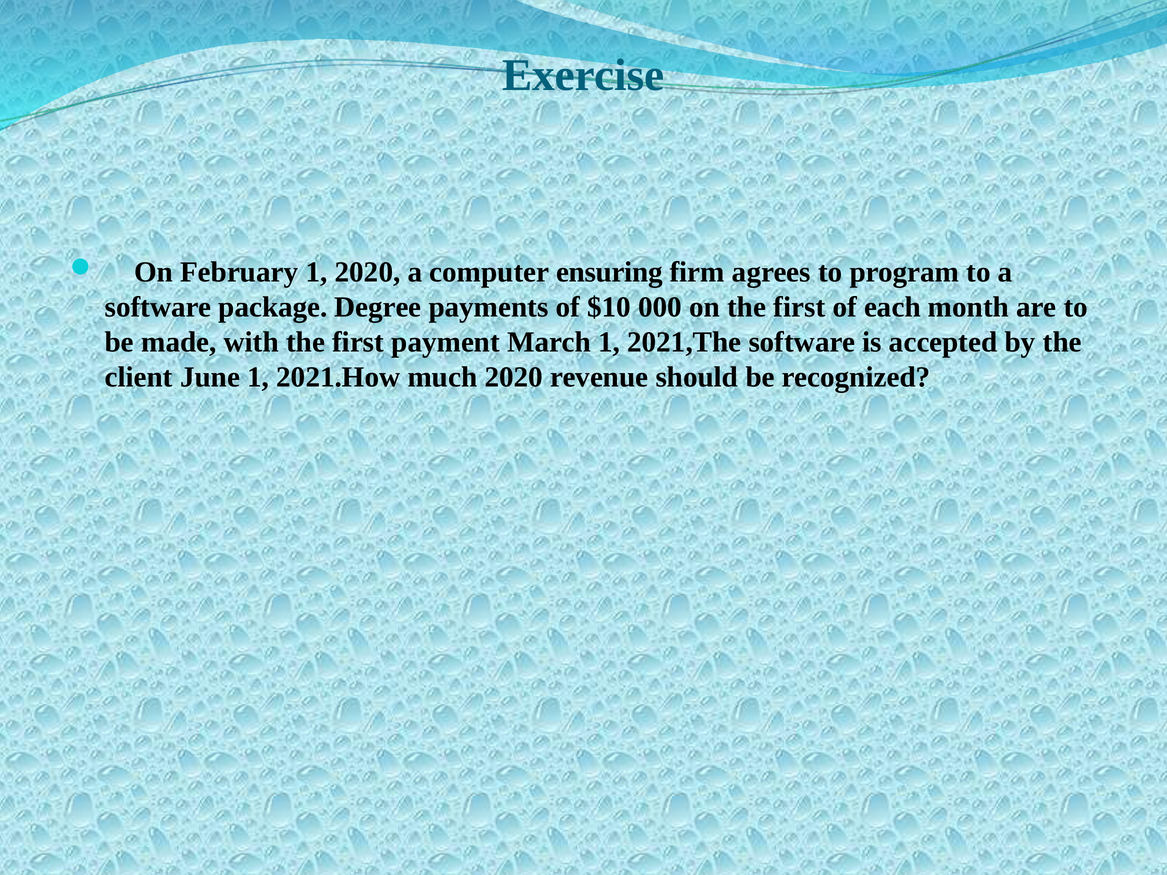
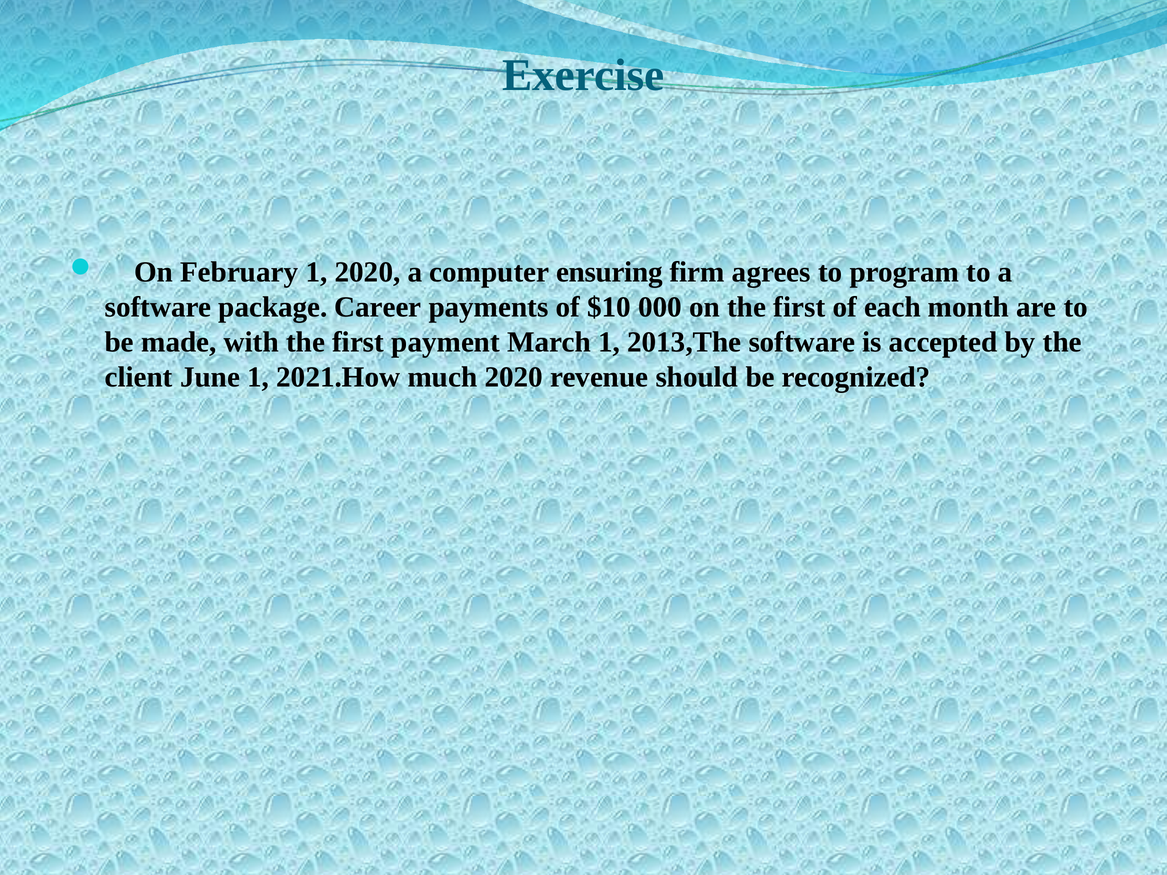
Degree: Degree -> Career
2021,The: 2021,The -> 2013,The
